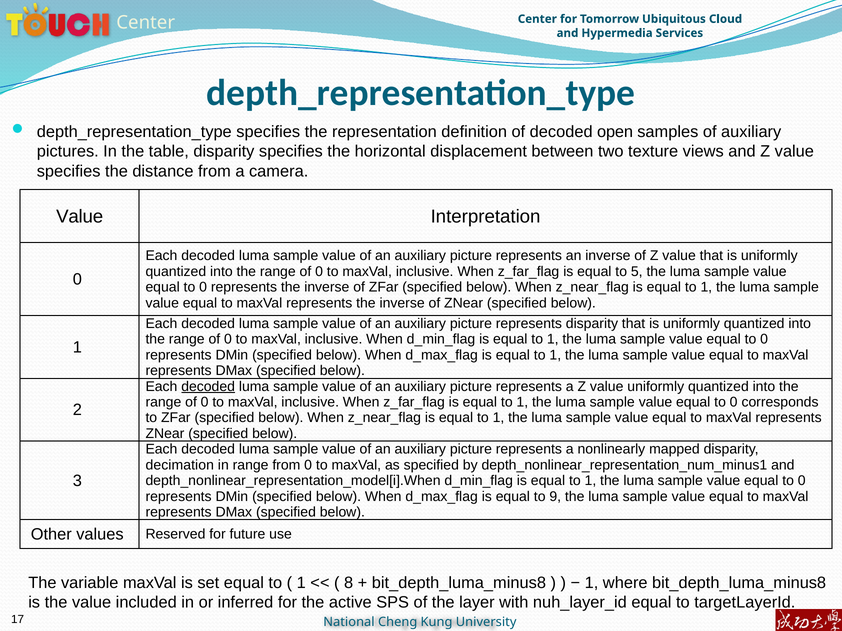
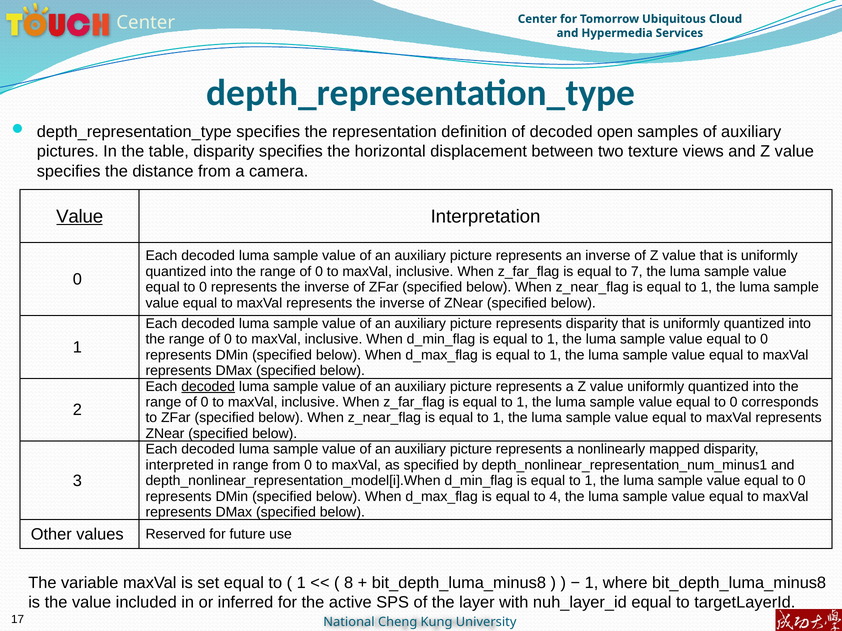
Value at (80, 217) underline: none -> present
5: 5 -> 7
decimation: decimation -> interpreted
9: 9 -> 4
